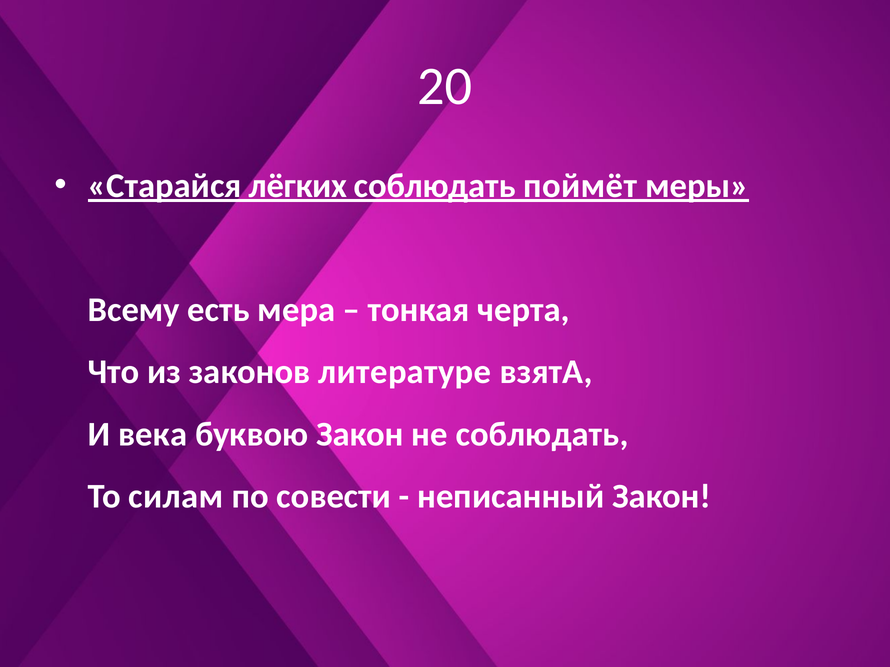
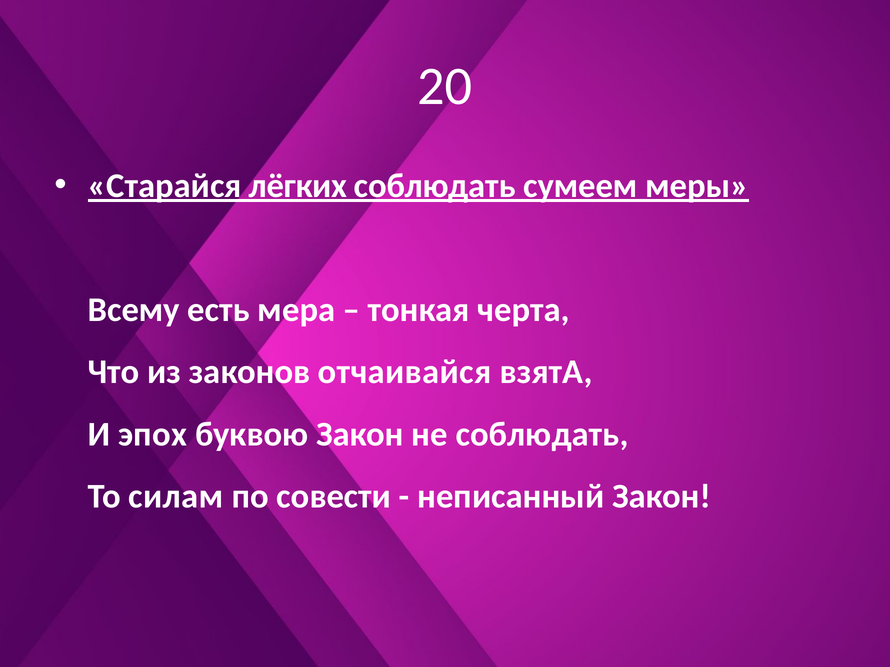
поймёт: поймёт -> сумеем
литературе: литературе -> отчаивайся
века: века -> эпох
